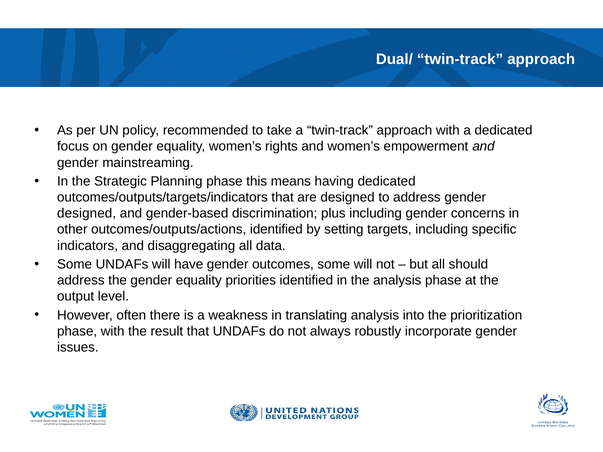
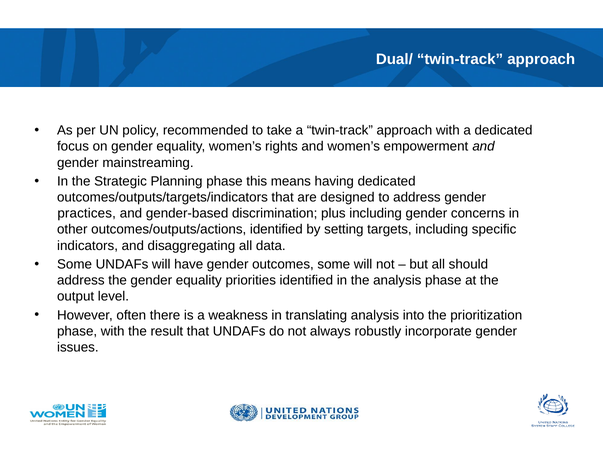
designed at (87, 214): designed -> practices
